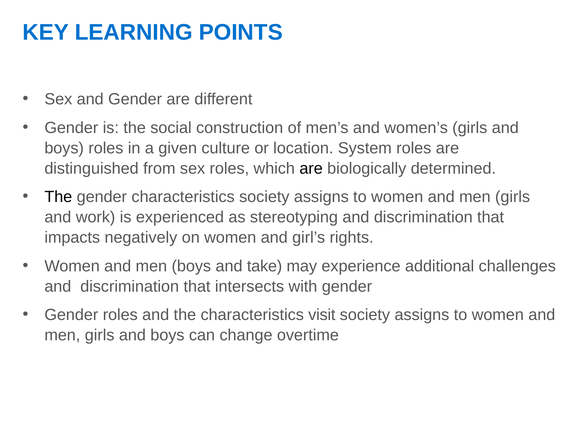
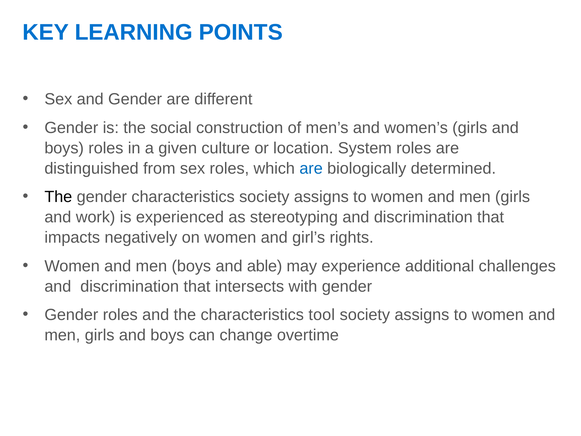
are at (311, 168) colour: black -> blue
take: take -> able
visit: visit -> tool
